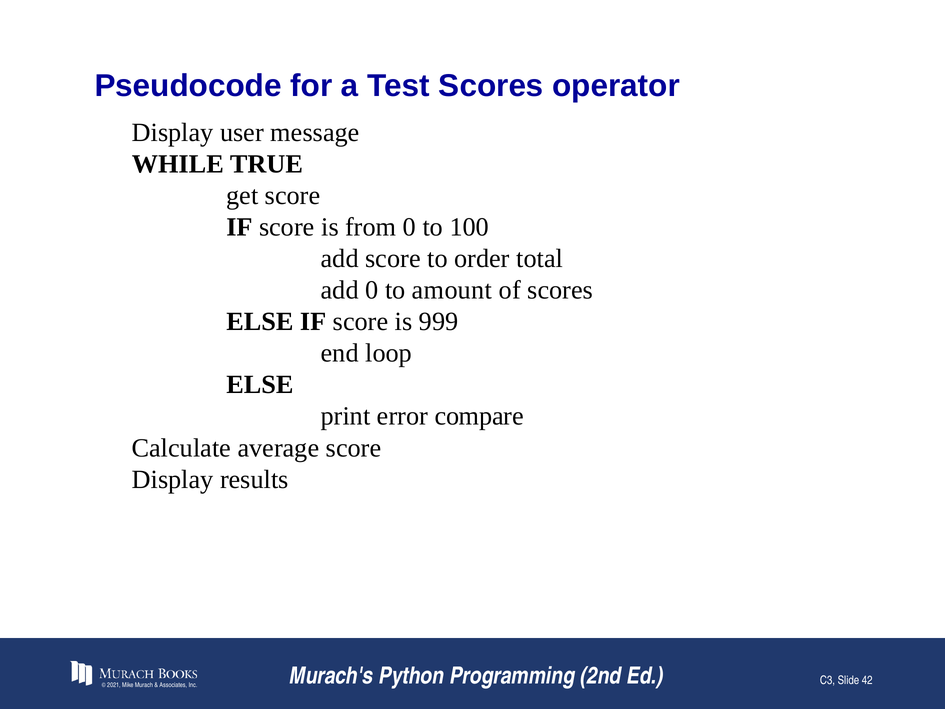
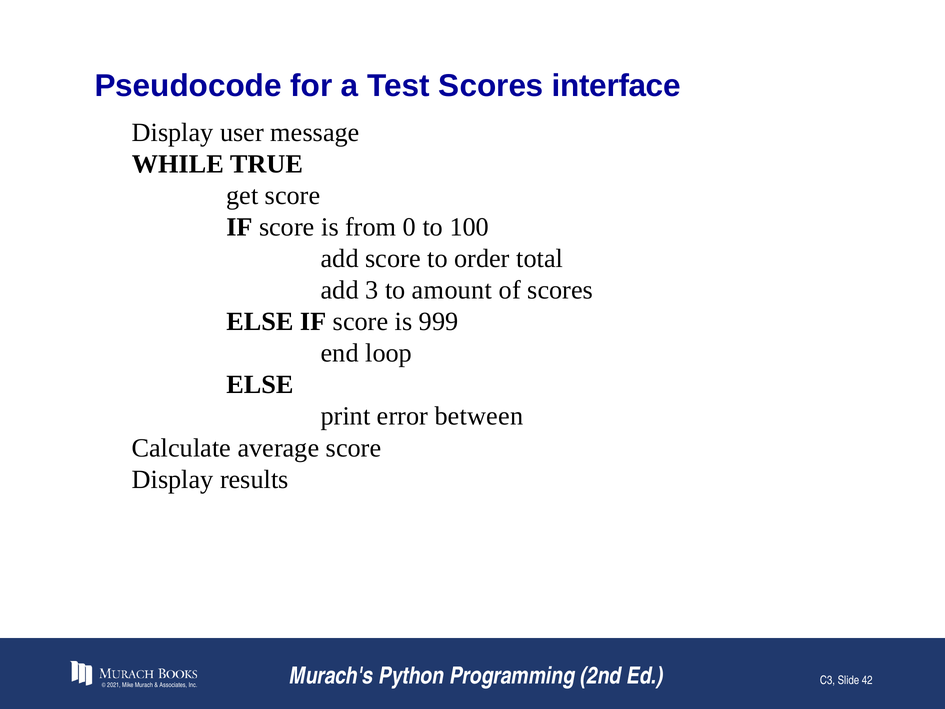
operator: operator -> interface
add 0: 0 -> 3
compare: compare -> between
